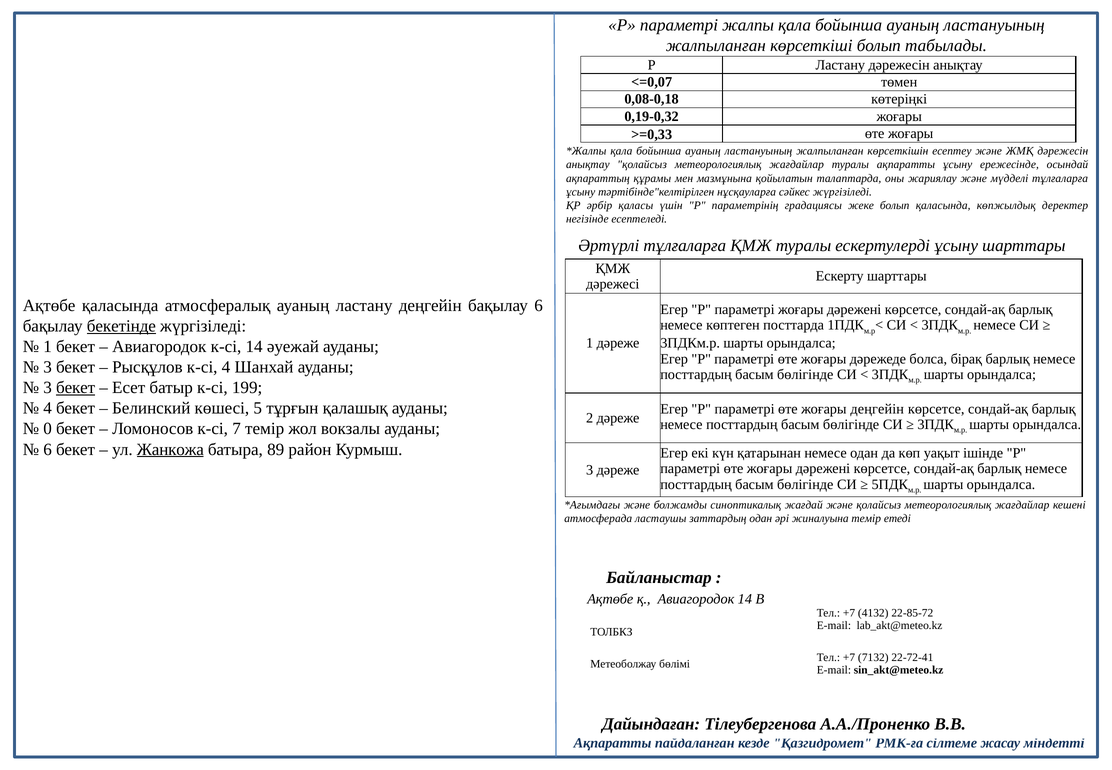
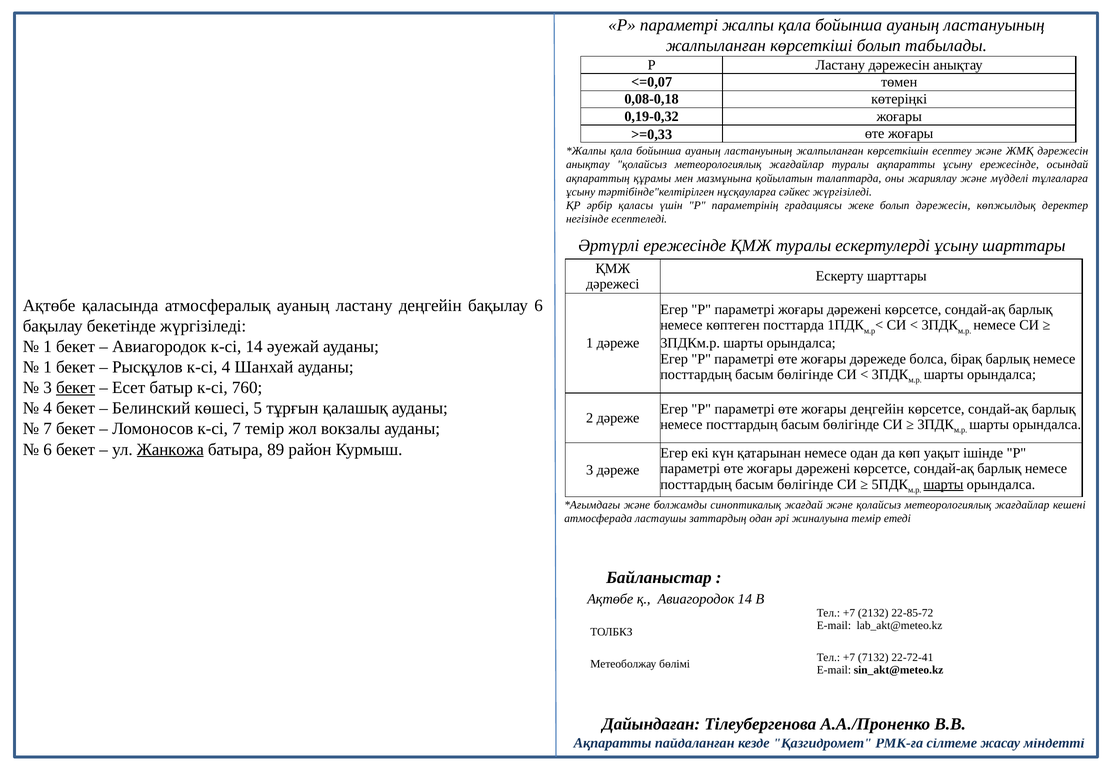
болып қаласында: қаласында -> дәрежесін
Әртүрлі тұлғаларға: тұлғаларға -> ережесінде
бекетінде underline: present -> none
3 at (48, 367): 3 -> 1
199: 199 -> 760
0 at (48, 429): 0 -> 7
шарты at (943, 484) underline: none -> present
4132: 4132 -> 2132
